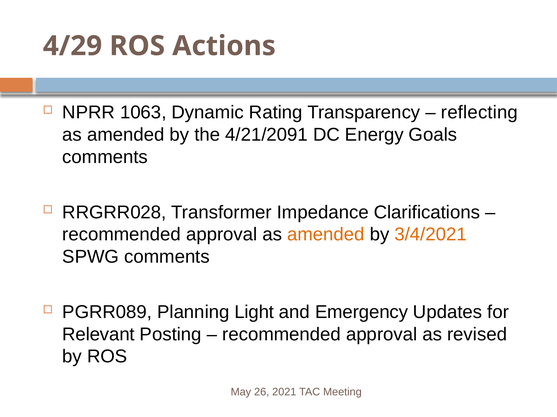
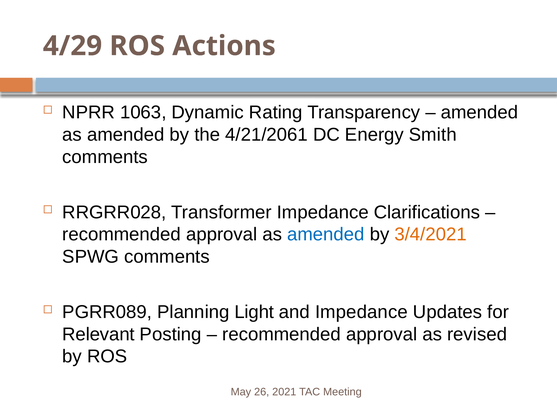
reflecting at (479, 113): reflecting -> amended
4/21/2091: 4/21/2091 -> 4/21/2061
Goals: Goals -> Smith
amended at (326, 235) colour: orange -> blue
and Emergency: Emergency -> Impedance
